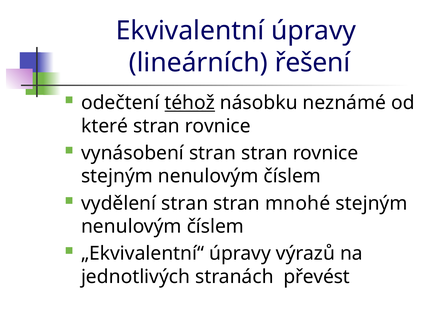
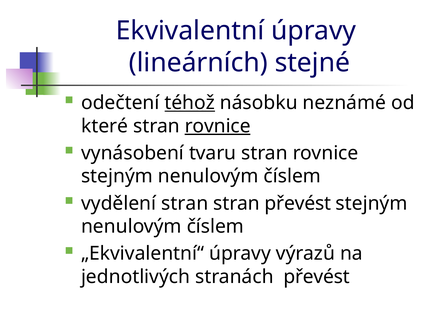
řešení: řešení -> stejné
rovnice at (218, 126) underline: none -> present
vynásobení stran: stran -> tvaru
stran mnohé: mnohé -> převést
